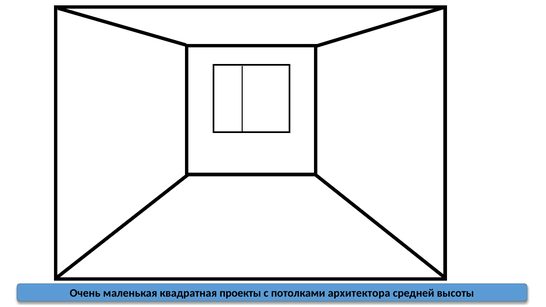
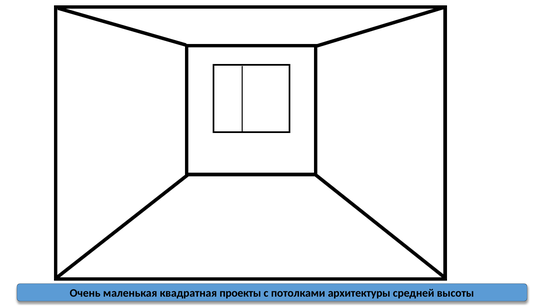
архитектора: архитектора -> архитектуры
